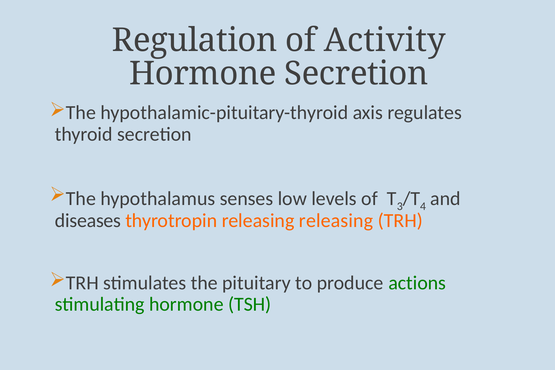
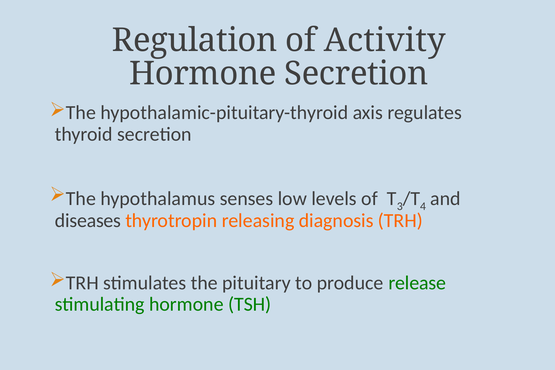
releasing releasing: releasing -> diagnosis
actions: actions -> release
